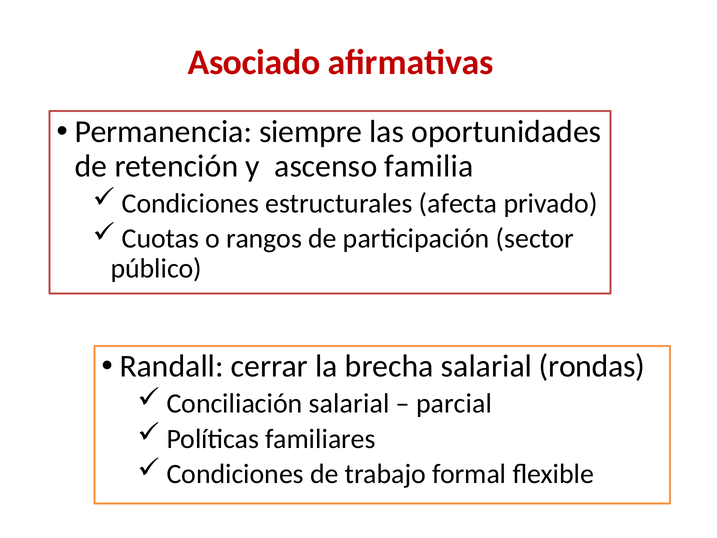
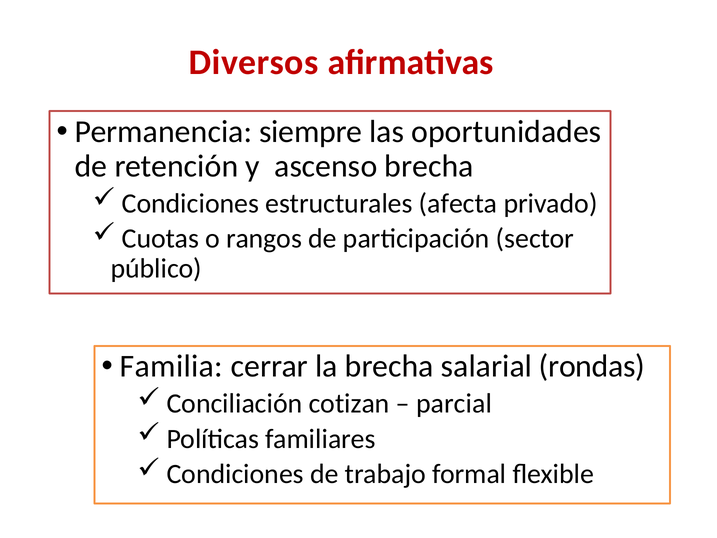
Asociado: Asociado -> Diversos
ascenso familia: familia -> brecha
Randall: Randall -> Familia
Conciliación salarial: salarial -> cotizan
